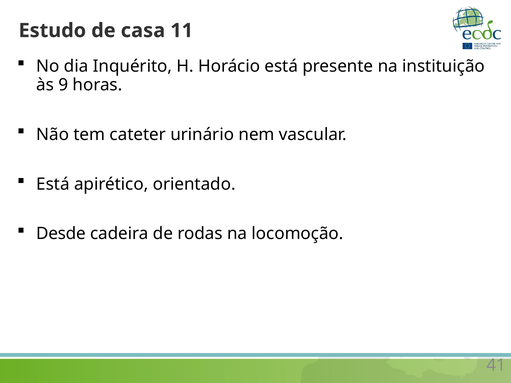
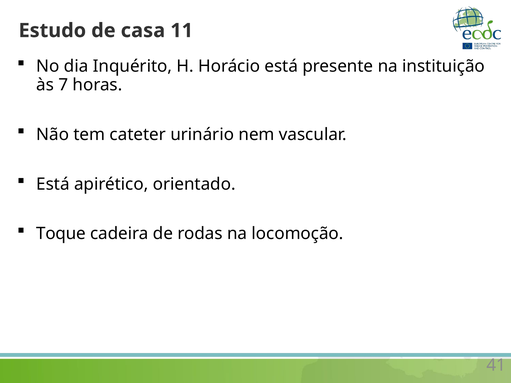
9: 9 -> 7
Desde: Desde -> Toque
